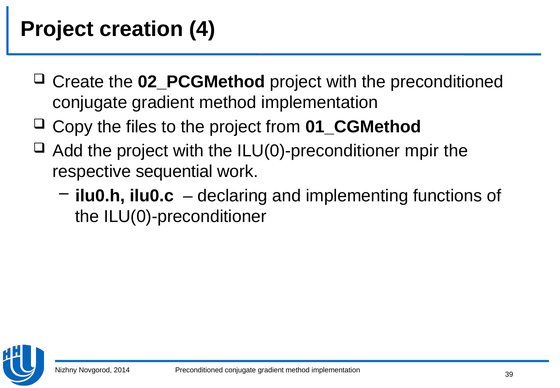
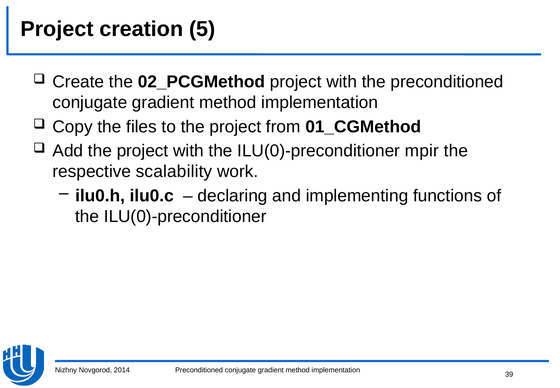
4: 4 -> 5
sequential: sequential -> scalability
